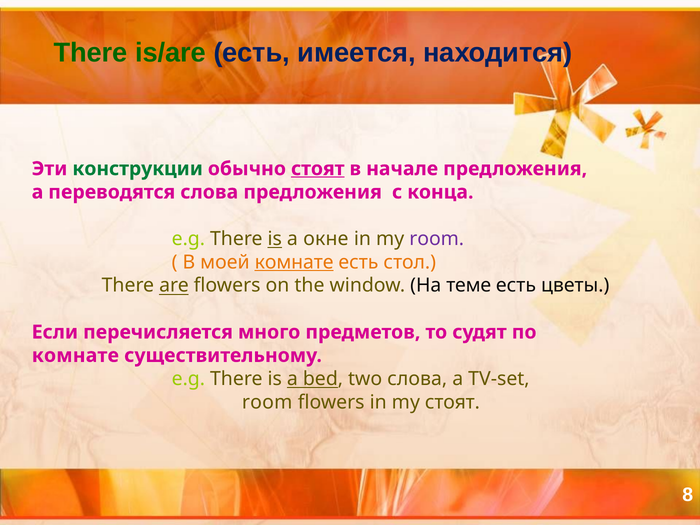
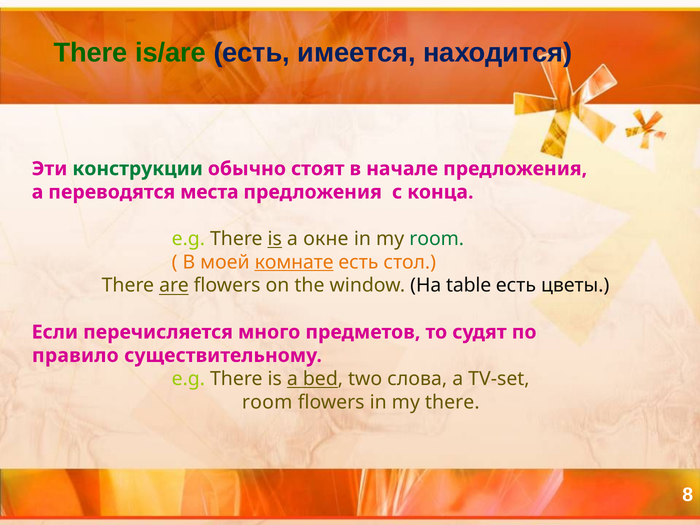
стоят at (318, 169) underline: present -> none
переводятся слова: слова -> места
room at (437, 239) colour: purple -> green
теме: теме -> table
комнате at (75, 355): комнате -> правило
my стоят: стоят -> there
